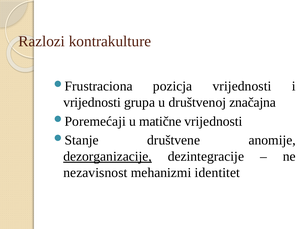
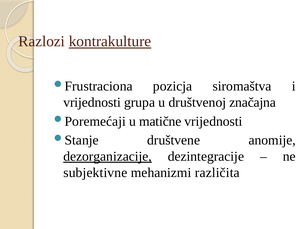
kontrakulture underline: none -> present
pozicja vrijednosti: vrijednosti -> siromaštva
nezavisnost: nezavisnost -> subjektivne
identitet: identitet -> različita
